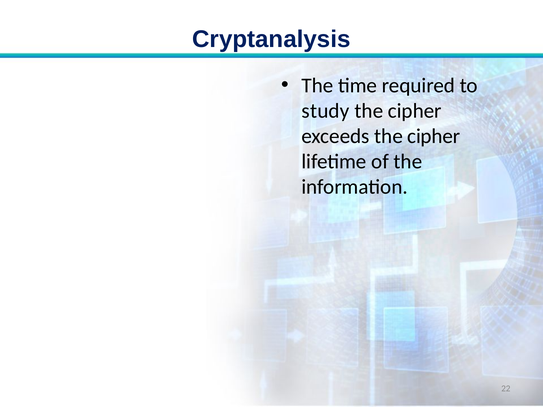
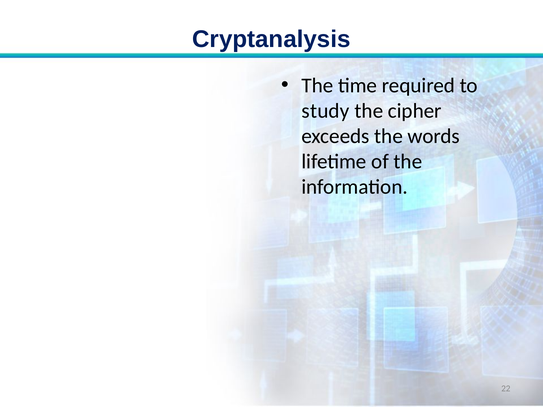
exceeds the cipher: cipher -> words
